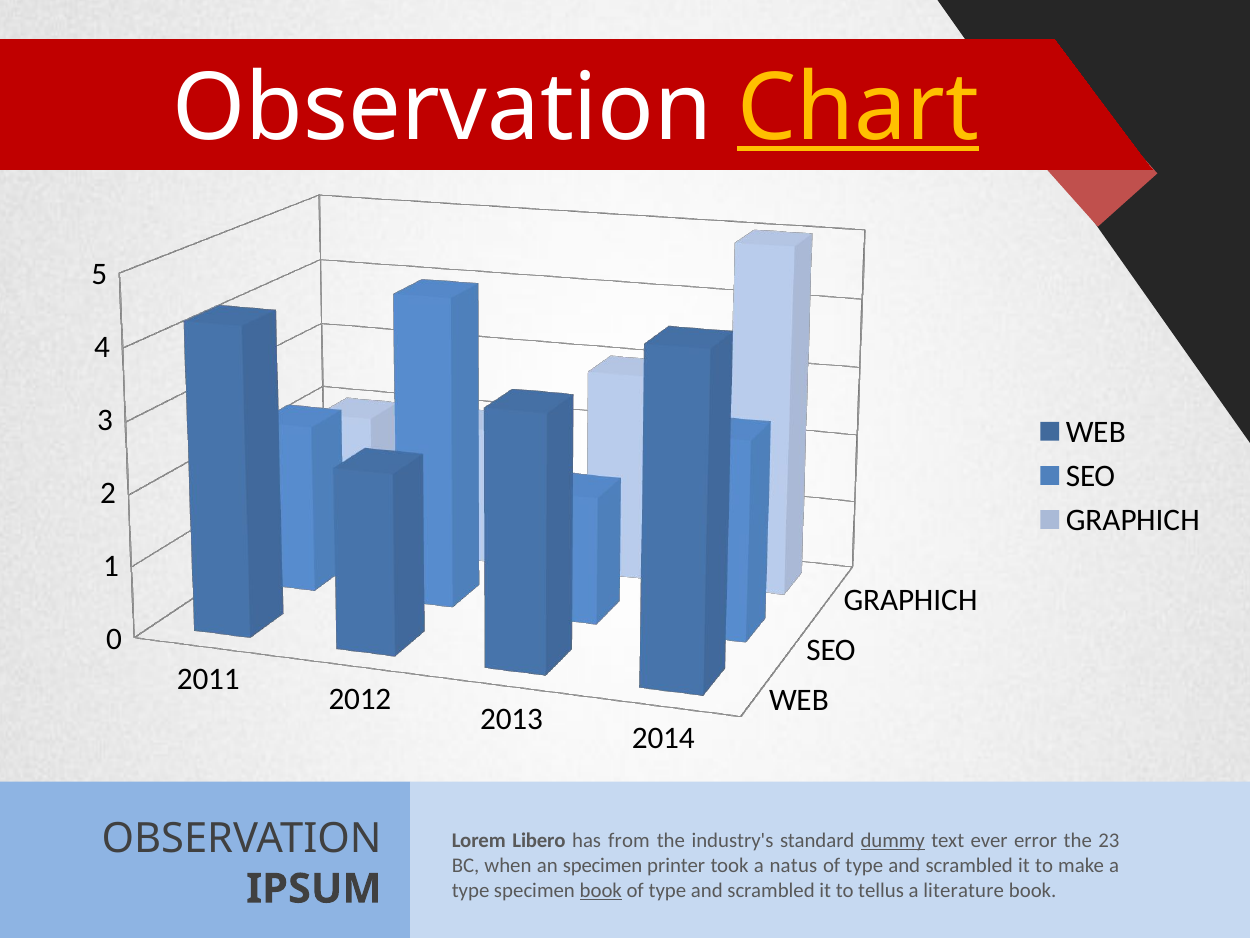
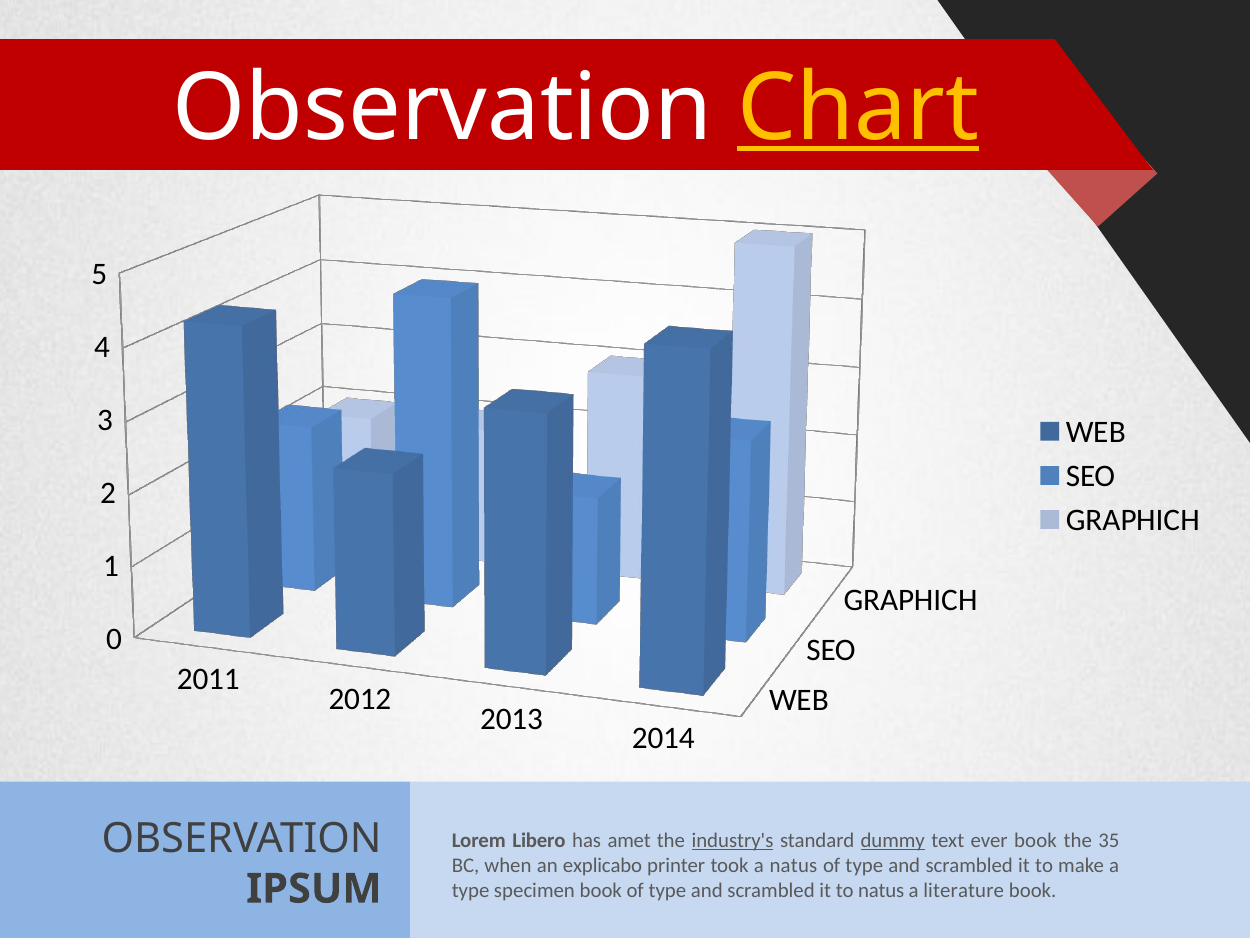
from: from -> amet
industry's underline: none -> present
ever error: error -> book
23: 23 -> 35
an specimen: specimen -> explicabo
book at (601, 890) underline: present -> none
to tellus: tellus -> natus
